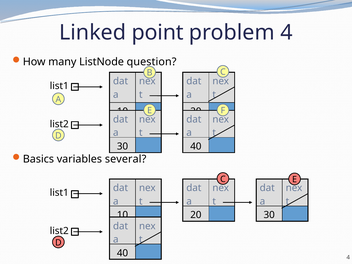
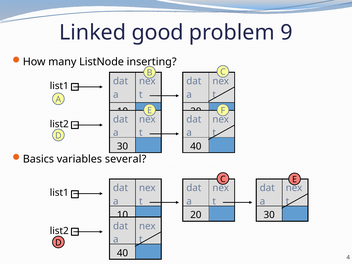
point: point -> good
problem 4: 4 -> 9
question: question -> inserting
